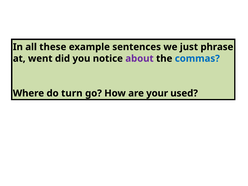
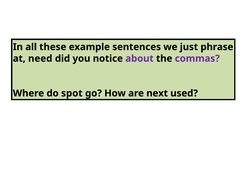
went: went -> need
commas colour: blue -> purple
turn: turn -> spot
your: your -> next
